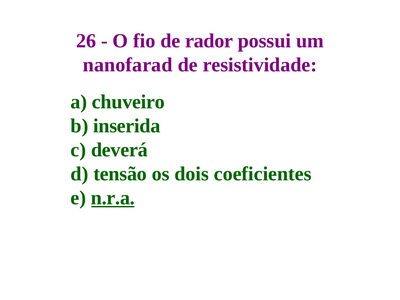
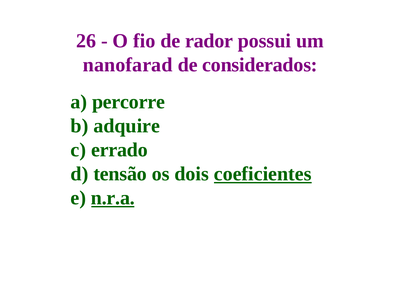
resistividade: resistividade -> considerados
chuveiro: chuveiro -> percorre
inserida: inserida -> adquire
deverá: deverá -> errado
coeficientes underline: none -> present
